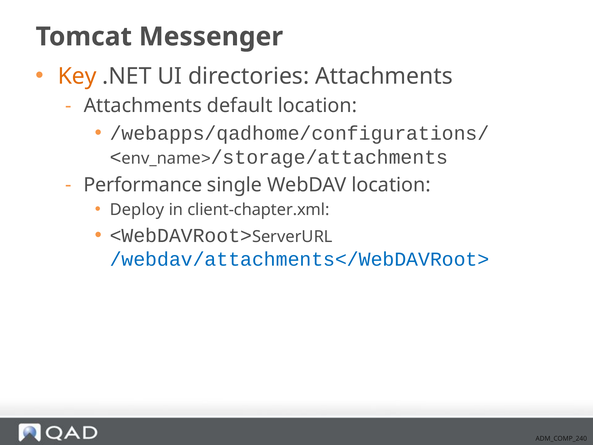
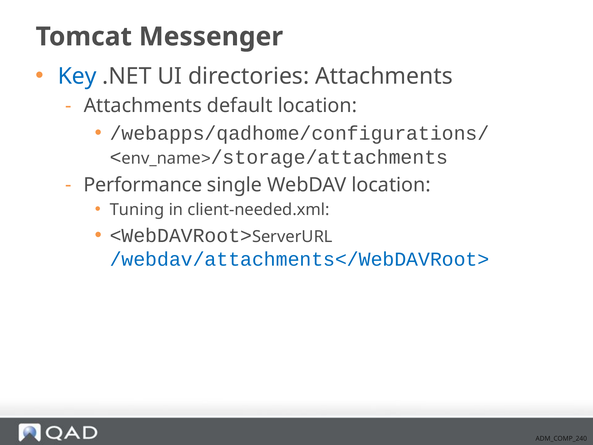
Key colour: orange -> blue
Deploy: Deploy -> Tuning
client-chapter.xml: client-chapter.xml -> client-needed.xml
